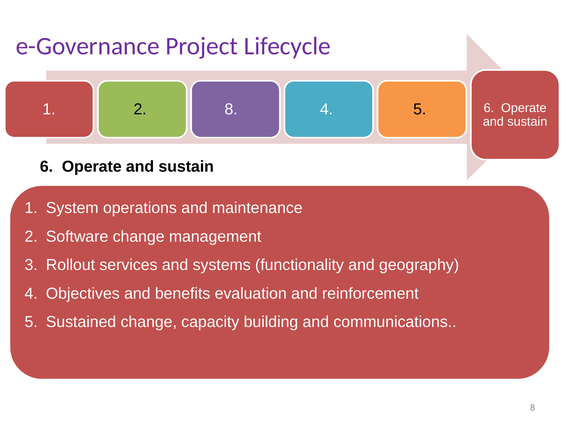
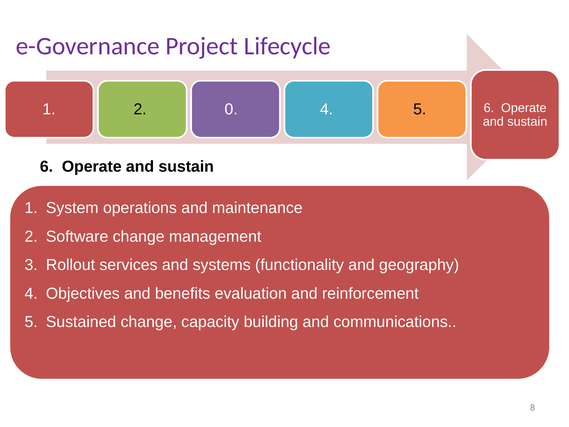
2 8: 8 -> 0
